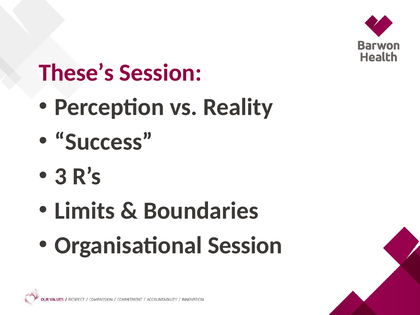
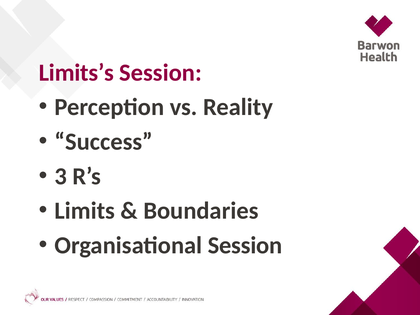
These’s: These’s -> Limits’s
